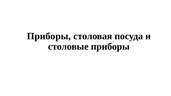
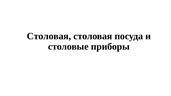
Приборы at (49, 36): Приборы -> Столовая
